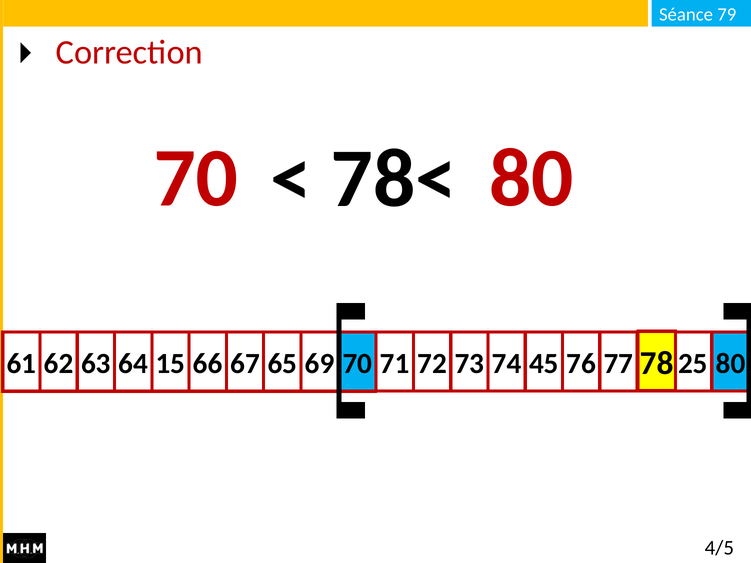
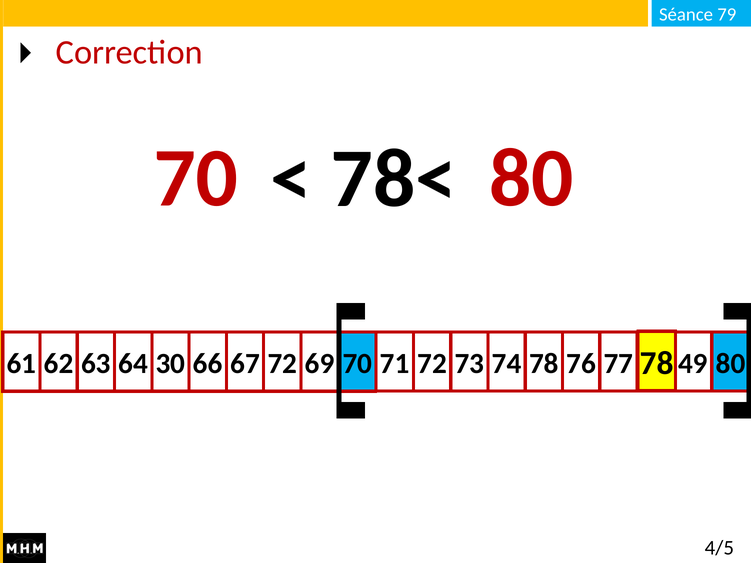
15: 15 -> 30
67 65: 65 -> 72
71 45: 45 -> 78
25: 25 -> 49
